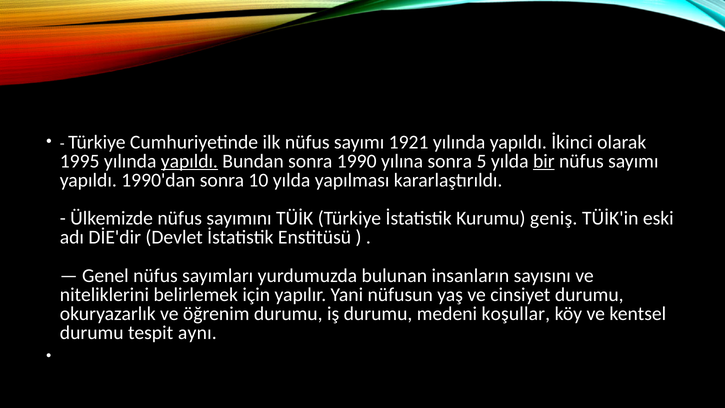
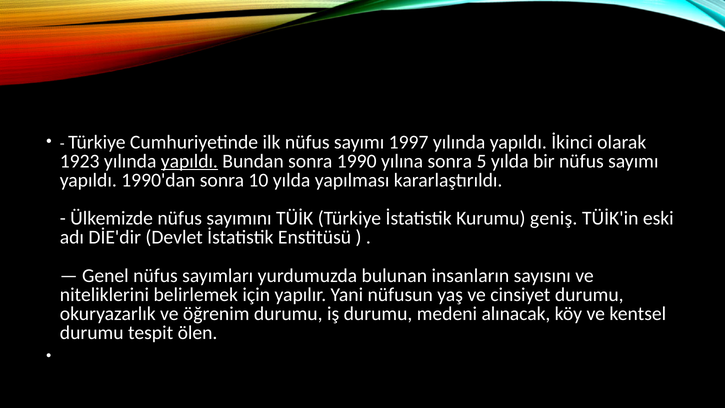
1921: 1921 -> 1997
1995: 1995 -> 1923
bir underline: present -> none
koşullar: koşullar -> alınacak
aynı: aynı -> ölen
